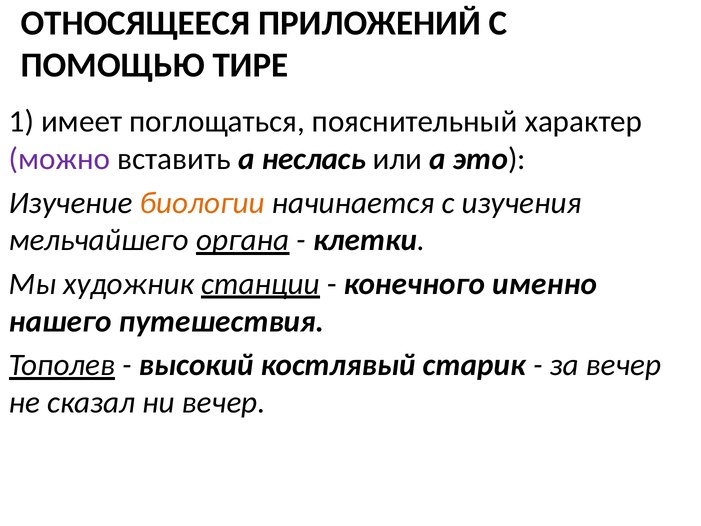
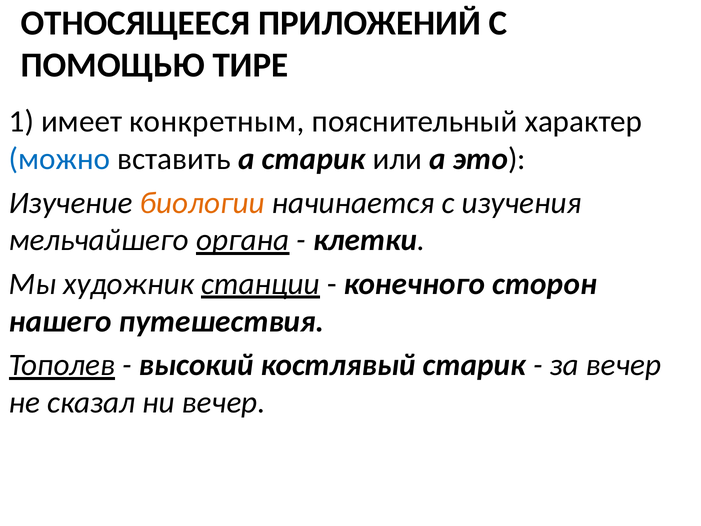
поглощаться: поглощаться -> конкретным
можно colour: purple -> blue
а неслась: неслась -> старик
именно: именно -> сторон
